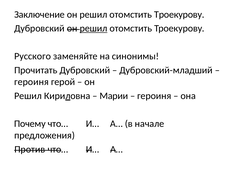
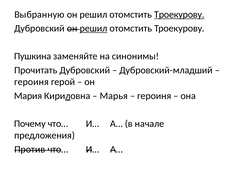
Заключение: Заключение -> Выбранную
Троекурову at (179, 15) underline: none -> present
Русского: Русского -> Пушкина
Решил at (28, 96): Решил -> Мария
Марии: Марии -> Марья
